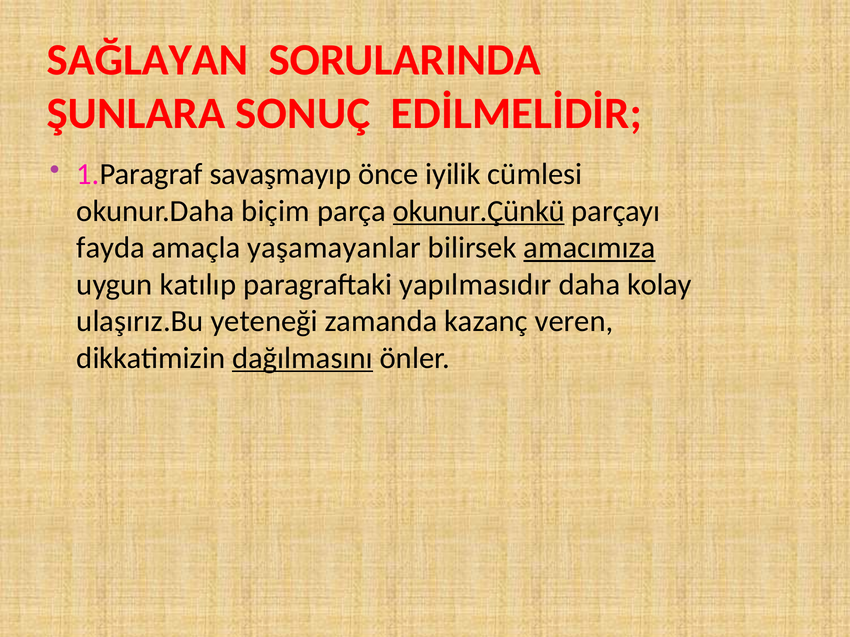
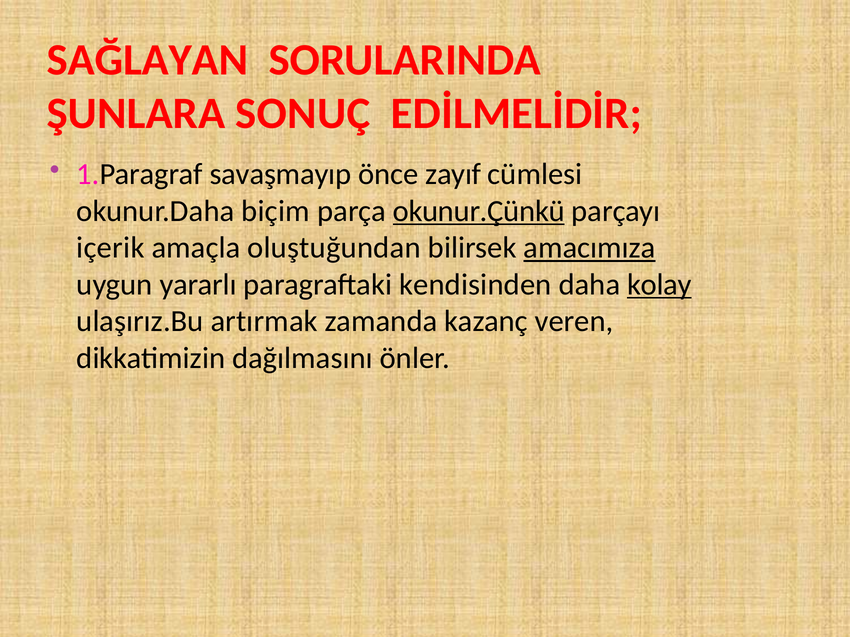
iyilik: iyilik -> zayıf
fayda: fayda -> içerik
yaşamayanlar: yaşamayanlar -> oluştuğundan
katılıp: katılıp -> yararlı
yapılmasıdır: yapılmasıdır -> kendisinden
kolay underline: none -> present
yeteneği: yeteneği -> artırmak
dağılmasını underline: present -> none
